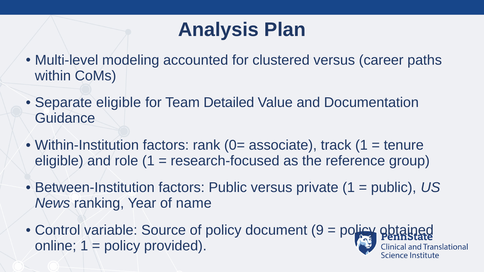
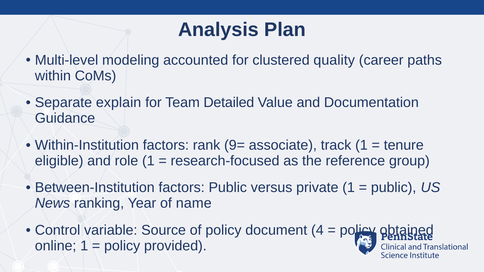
clustered versus: versus -> quality
Separate eligible: eligible -> explain
0=: 0= -> 9=
9: 9 -> 4
